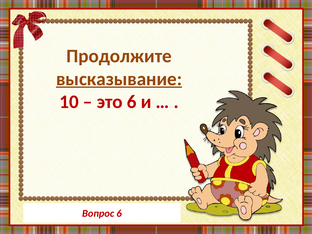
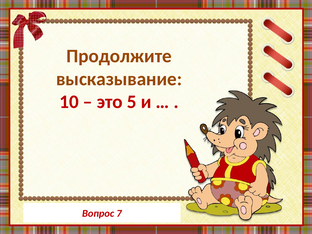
высказывание underline: present -> none
это 6: 6 -> 5
Вопрос 6: 6 -> 7
